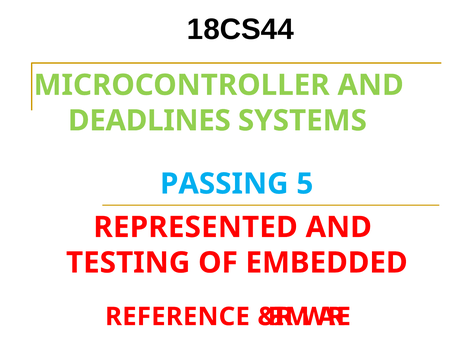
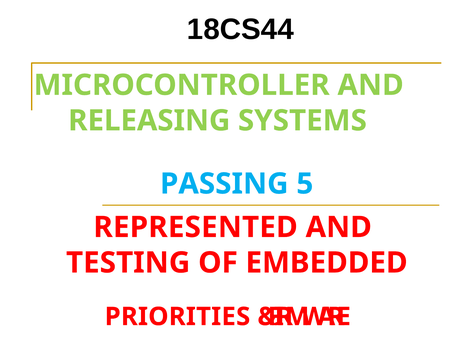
DEADLINES: DEADLINES -> RELEASING
REFERENCE: REFERENCE -> PRIORITIES
